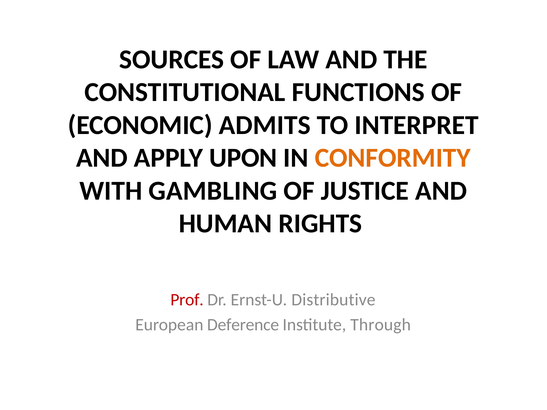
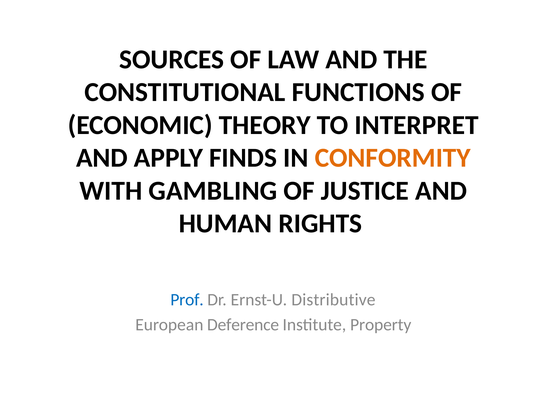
ADMITS: ADMITS -> THEORY
UPON: UPON -> FINDS
Prof colour: red -> blue
Through: Through -> Property
